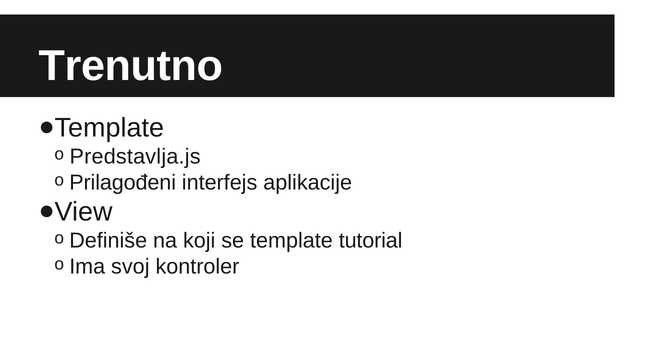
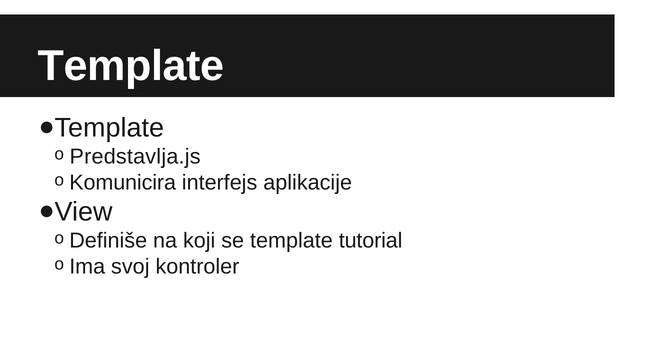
Trenutno at (131, 66): Trenutno -> Template
Prilagođeni: Prilagođeni -> Komunicira
